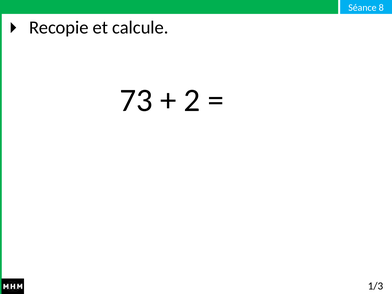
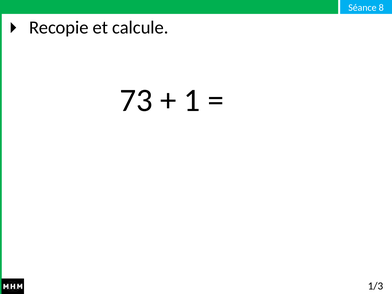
2: 2 -> 1
